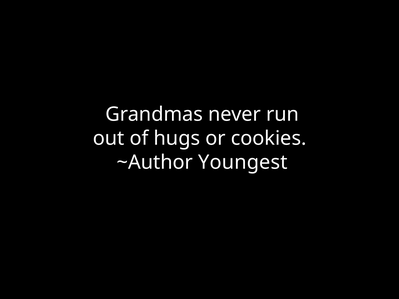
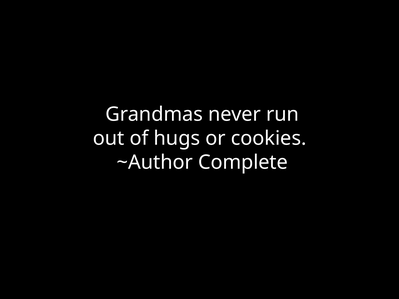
Youngest: Youngest -> Complete
